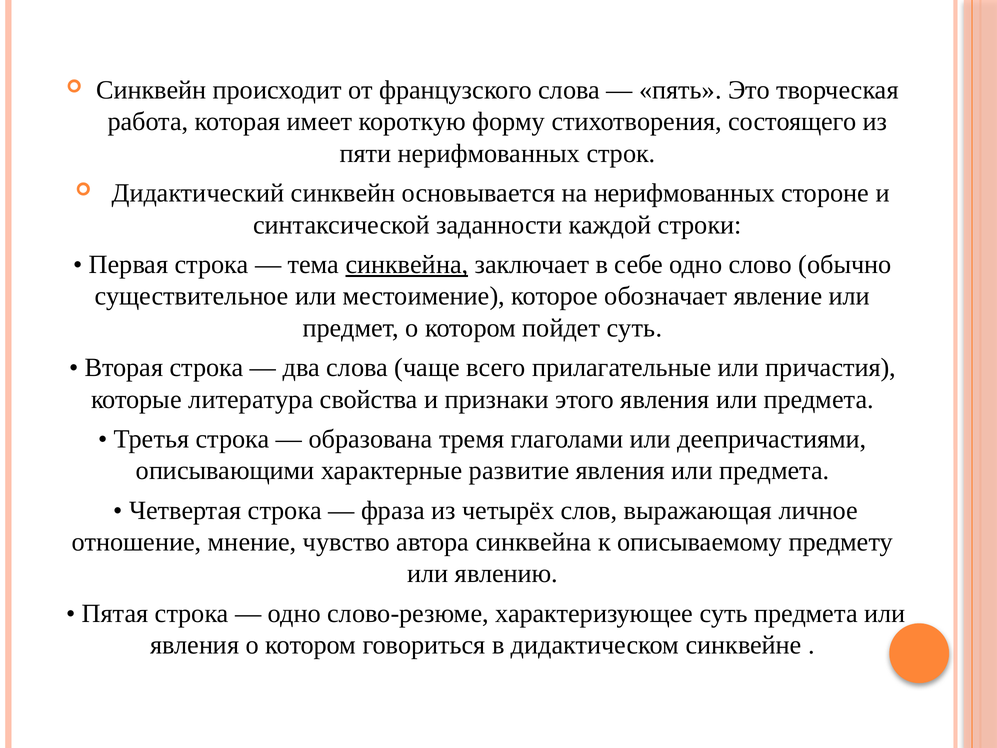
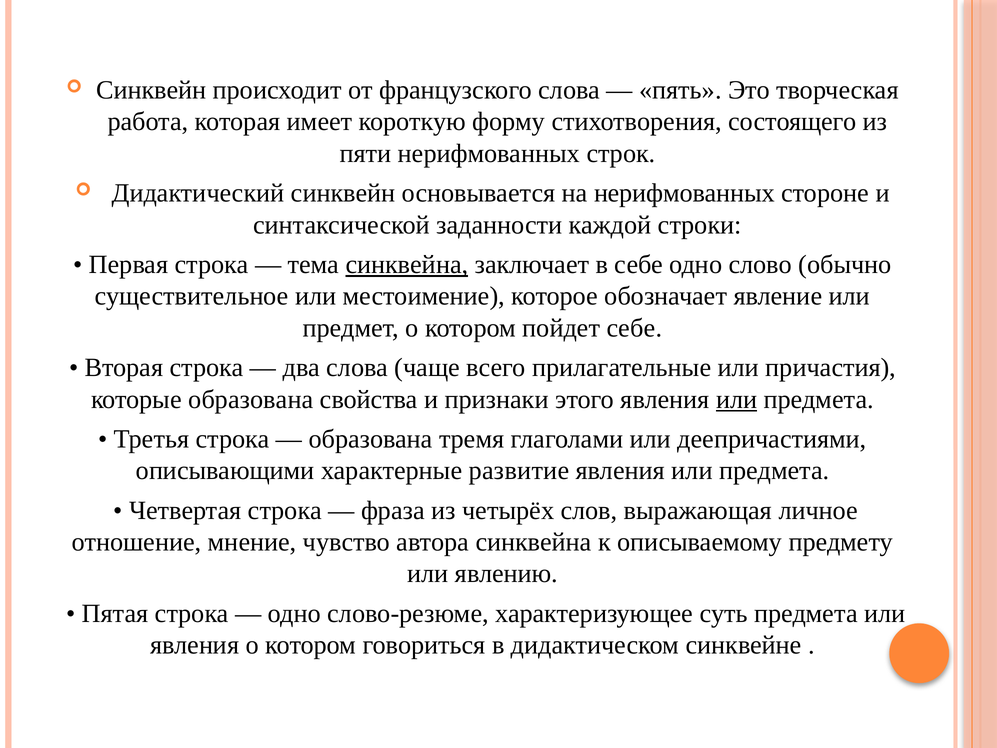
пойдет суть: суть -> себе
которые литература: литература -> образована
или at (737, 399) underline: none -> present
